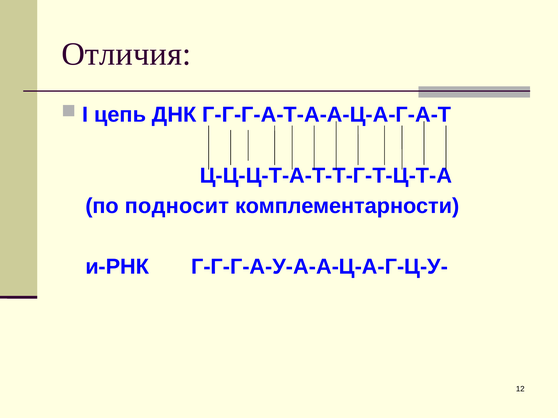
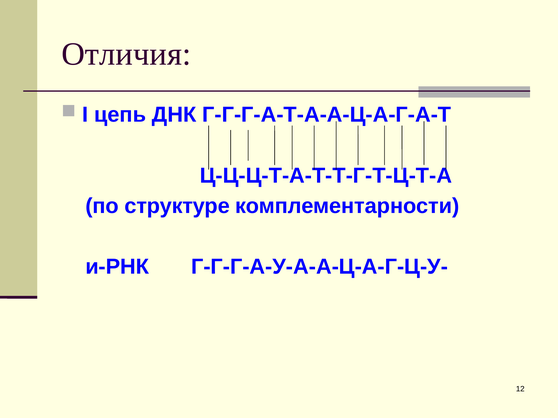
подносит: подносит -> структуре
